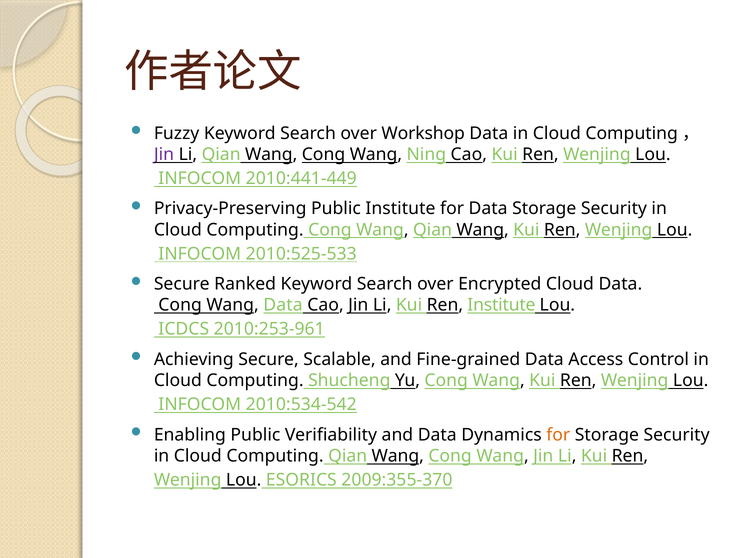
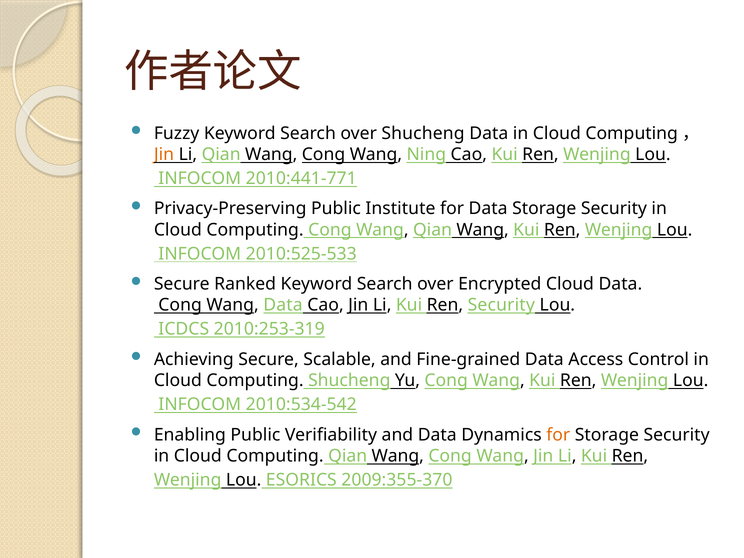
over Workshop: Workshop -> Shucheng
Jin at (164, 154) colour: purple -> orange
2010:441-449: 2010:441-449 -> 2010:441-771
Ren Institute: Institute -> Security
2010:253-961: 2010:253-961 -> 2010:253-319
